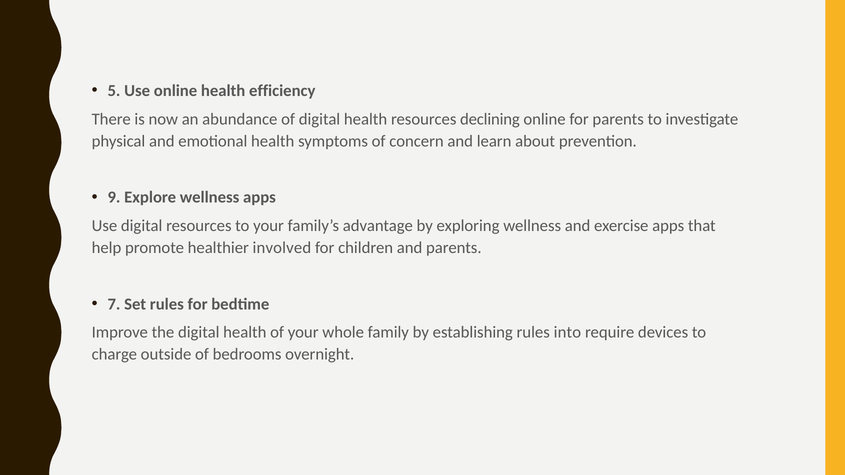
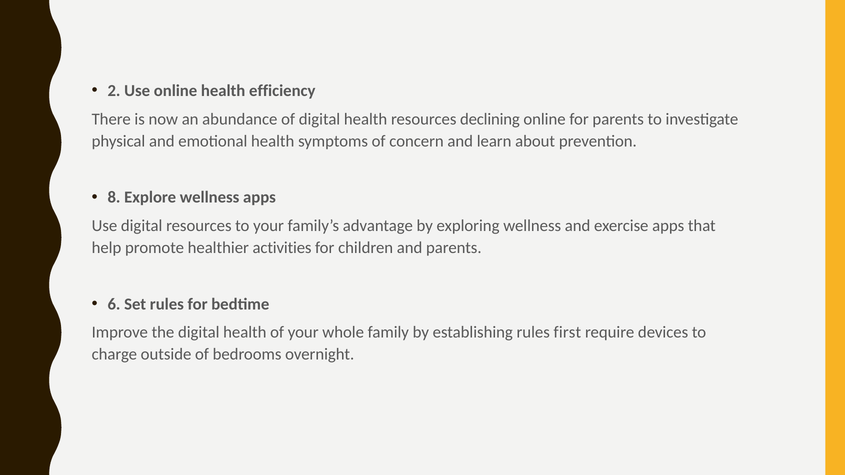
5: 5 -> 2
9: 9 -> 8
involved: involved -> activities
7: 7 -> 6
into: into -> first
